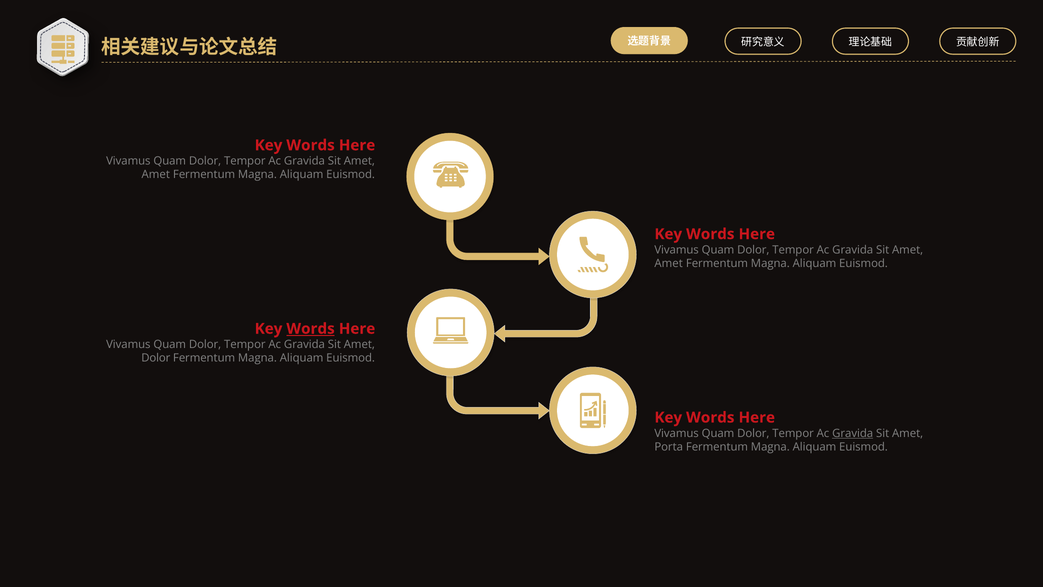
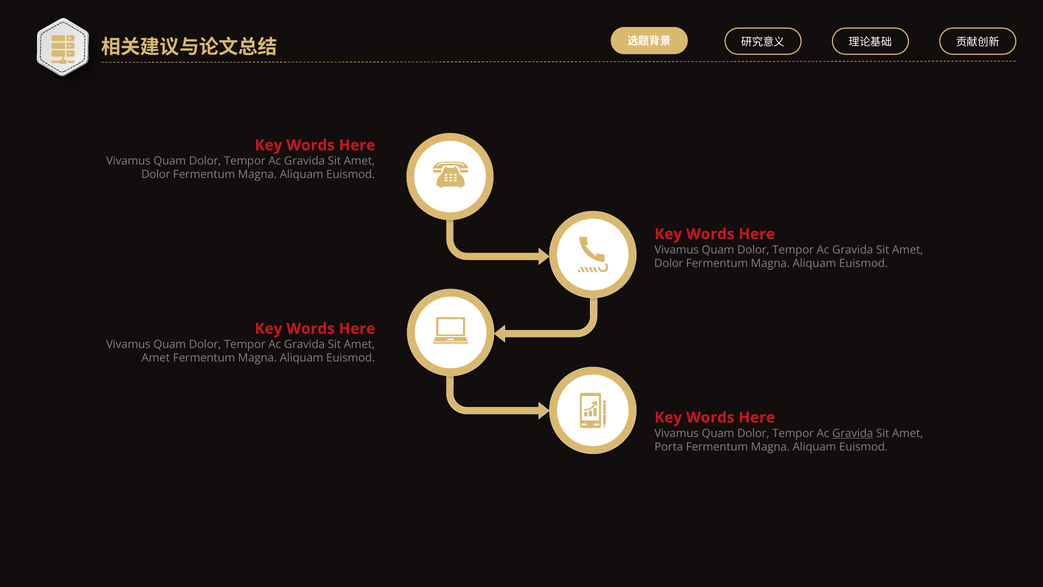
Amet at (156, 175): Amet -> Dolor
Amet at (669, 263): Amet -> Dolor
Words at (311, 329) underline: present -> none
Dolor at (156, 358): Dolor -> Amet
